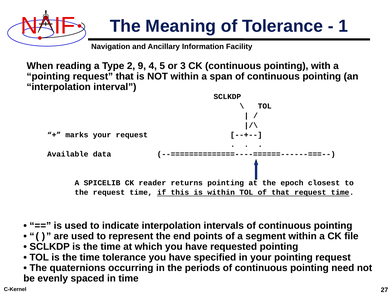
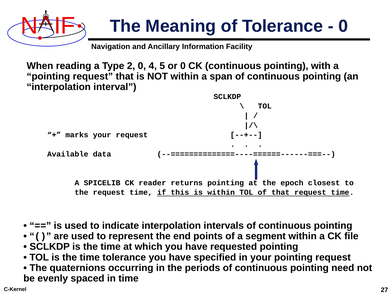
1 at (343, 26): 1 -> 0
2 9: 9 -> 0
or 3: 3 -> 0
